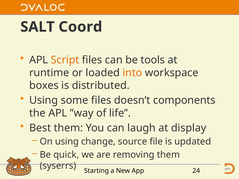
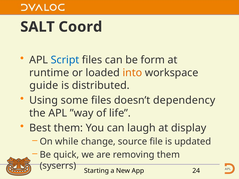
Script colour: orange -> blue
tools: tools -> form
boxes: boxes -> guide
components: components -> dependency
On using: using -> while
